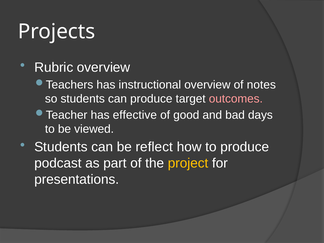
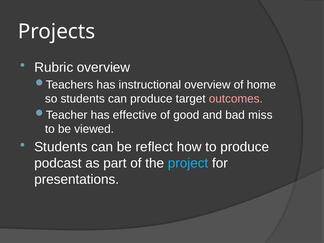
notes: notes -> home
days: days -> miss
project colour: yellow -> light blue
